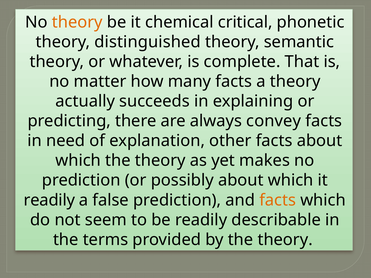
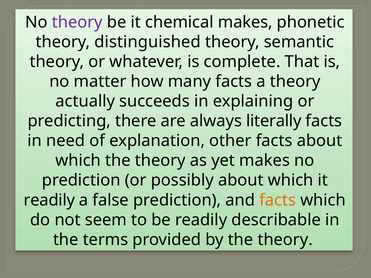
theory at (77, 22) colour: orange -> purple
chemical critical: critical -> makes
convey: convey -> literally
